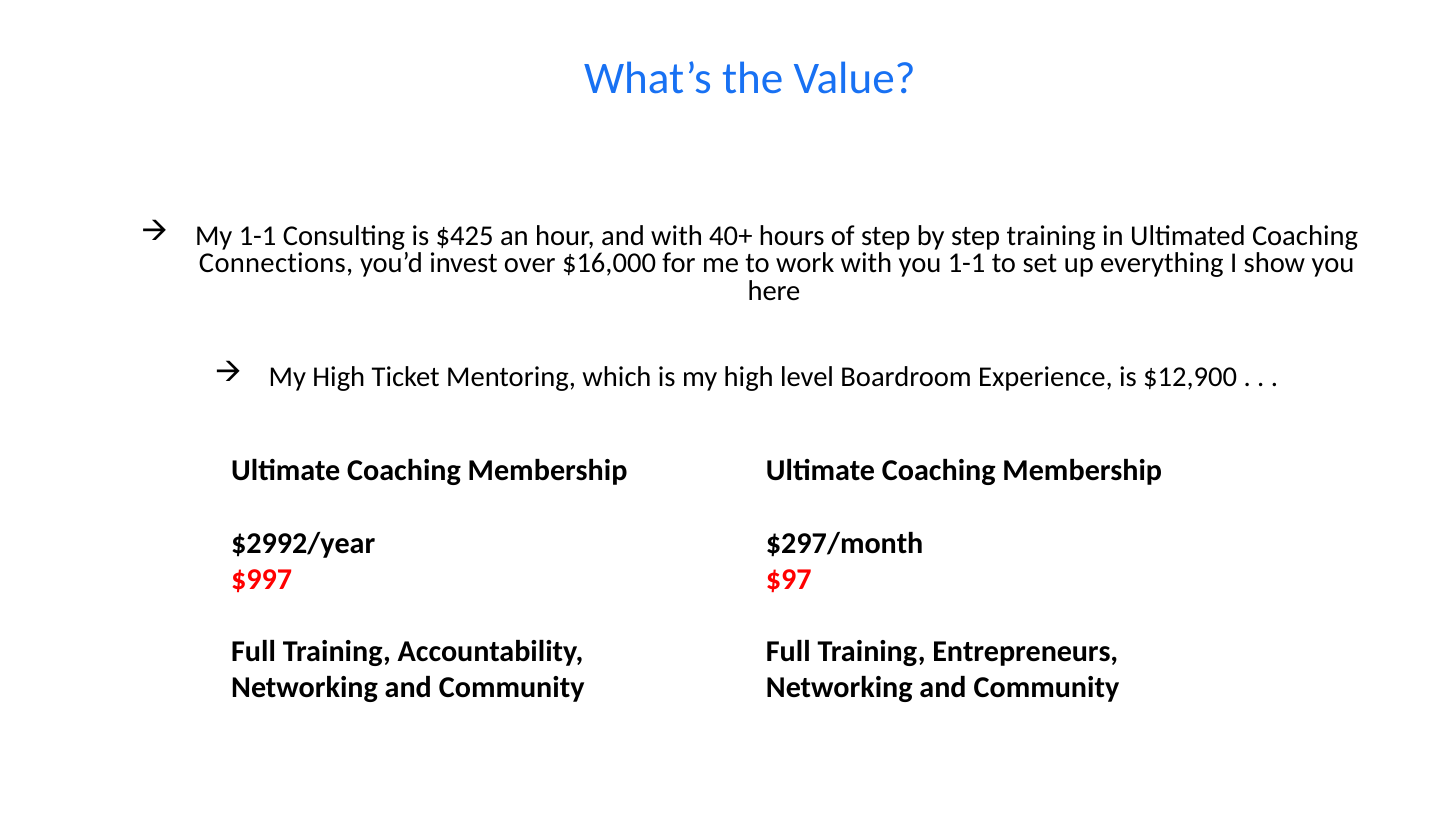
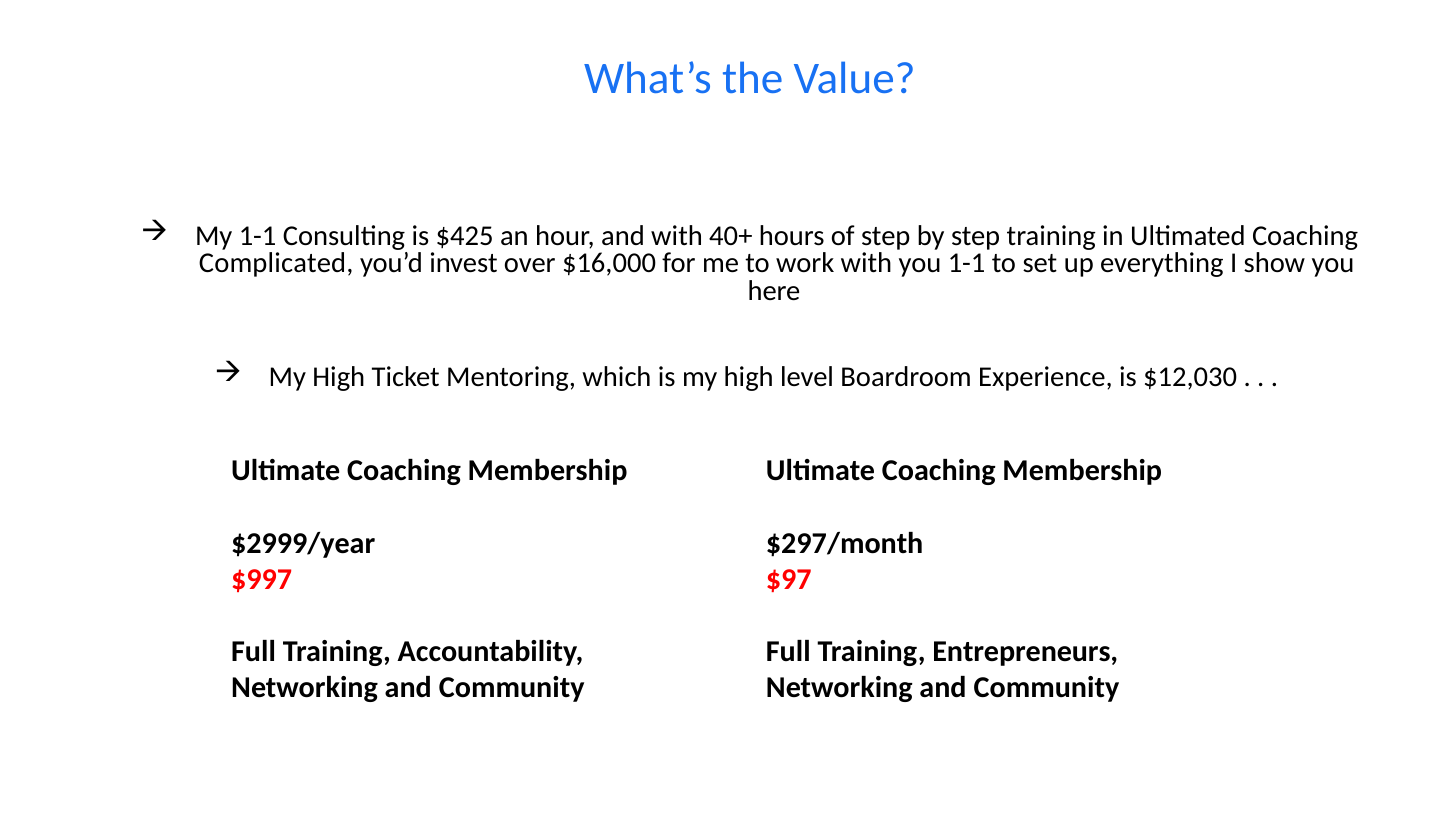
Connections: Connections -> Complicated
$12,900: $12,900 -> $12,030
$2992/year: $2992/year -> $2999/year
